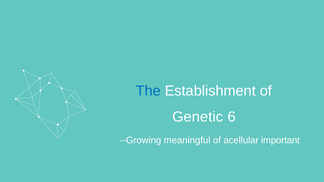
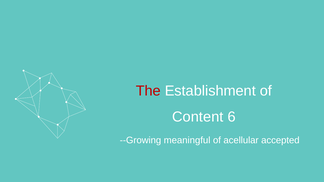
The colour: blue -> red
Genetic: Genetic -> Content
important: important -> accepted
